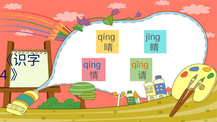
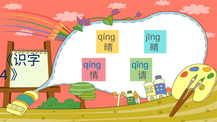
qǐng colour: orange -> blue
